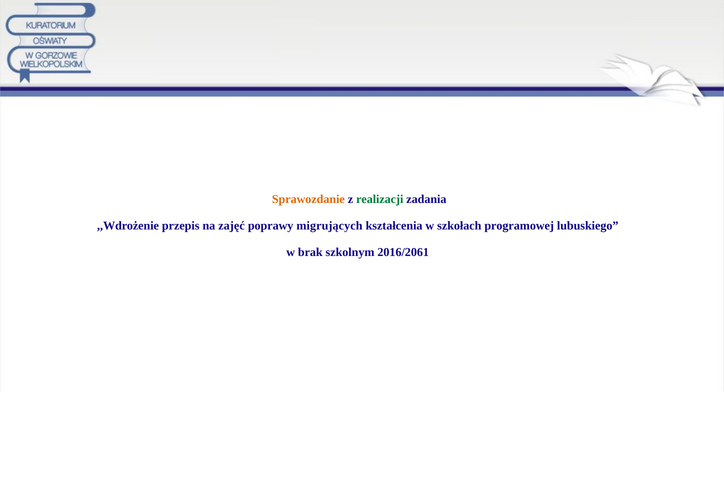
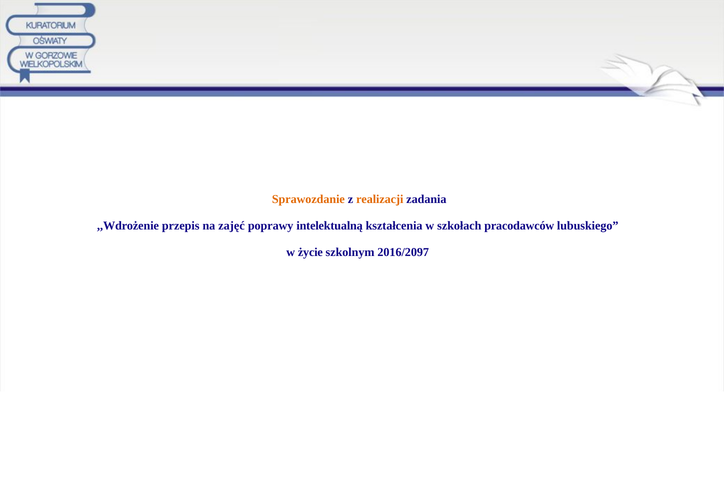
realizacji colour: green -> orange
migrujących: migrujących -> intelektualną
programowej: programowej -> pracodawców
brak: brak -> życie
2016/2061: 2016/2061 -> 2016/2097
